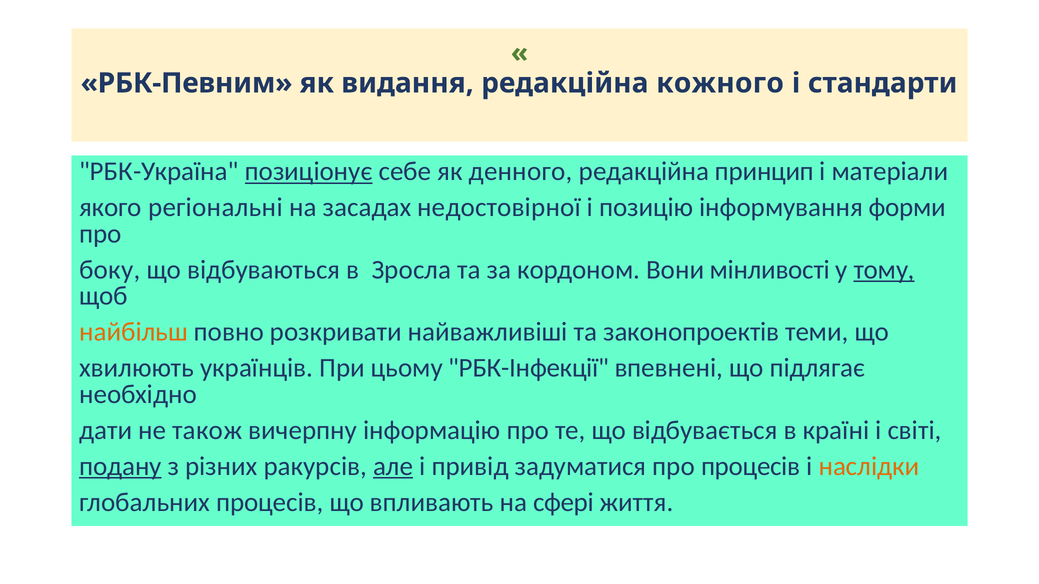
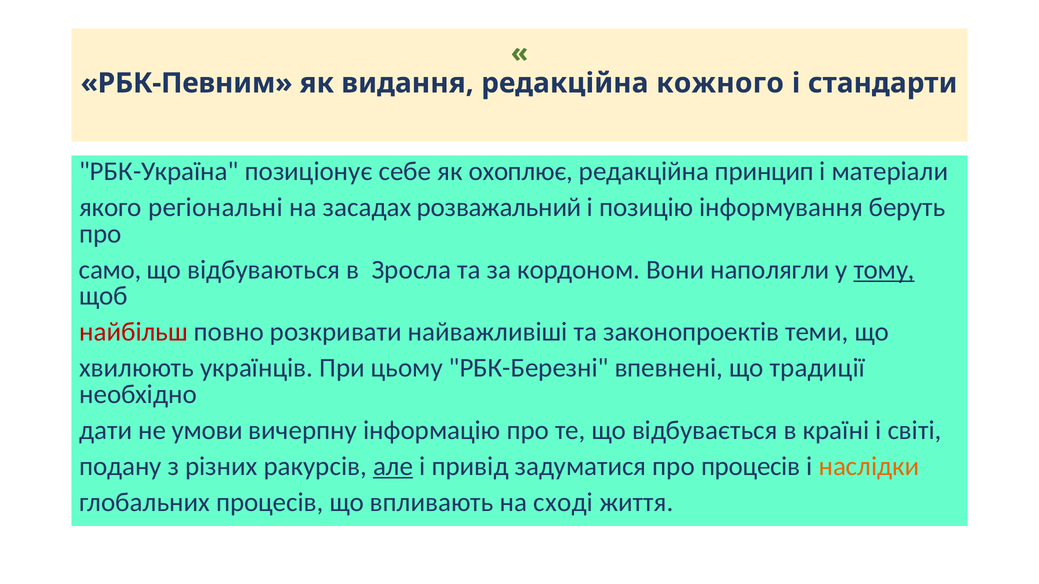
позиціонує underline: present -> none
денного: денного -> охоплює
недостовірної: недостовірної -> розважальний
форми: форми -> беруть
боку: боку -> само
мінливості: мінливості -> наполягли
найбільш colour: orange -> red
РБК-Інфекції: РБК-Інфекції -> РБК-Березні
підлягає: підлягає -> традиції
також: також -> умови
подану underline: present -> none
сфері: сфері -> сході
